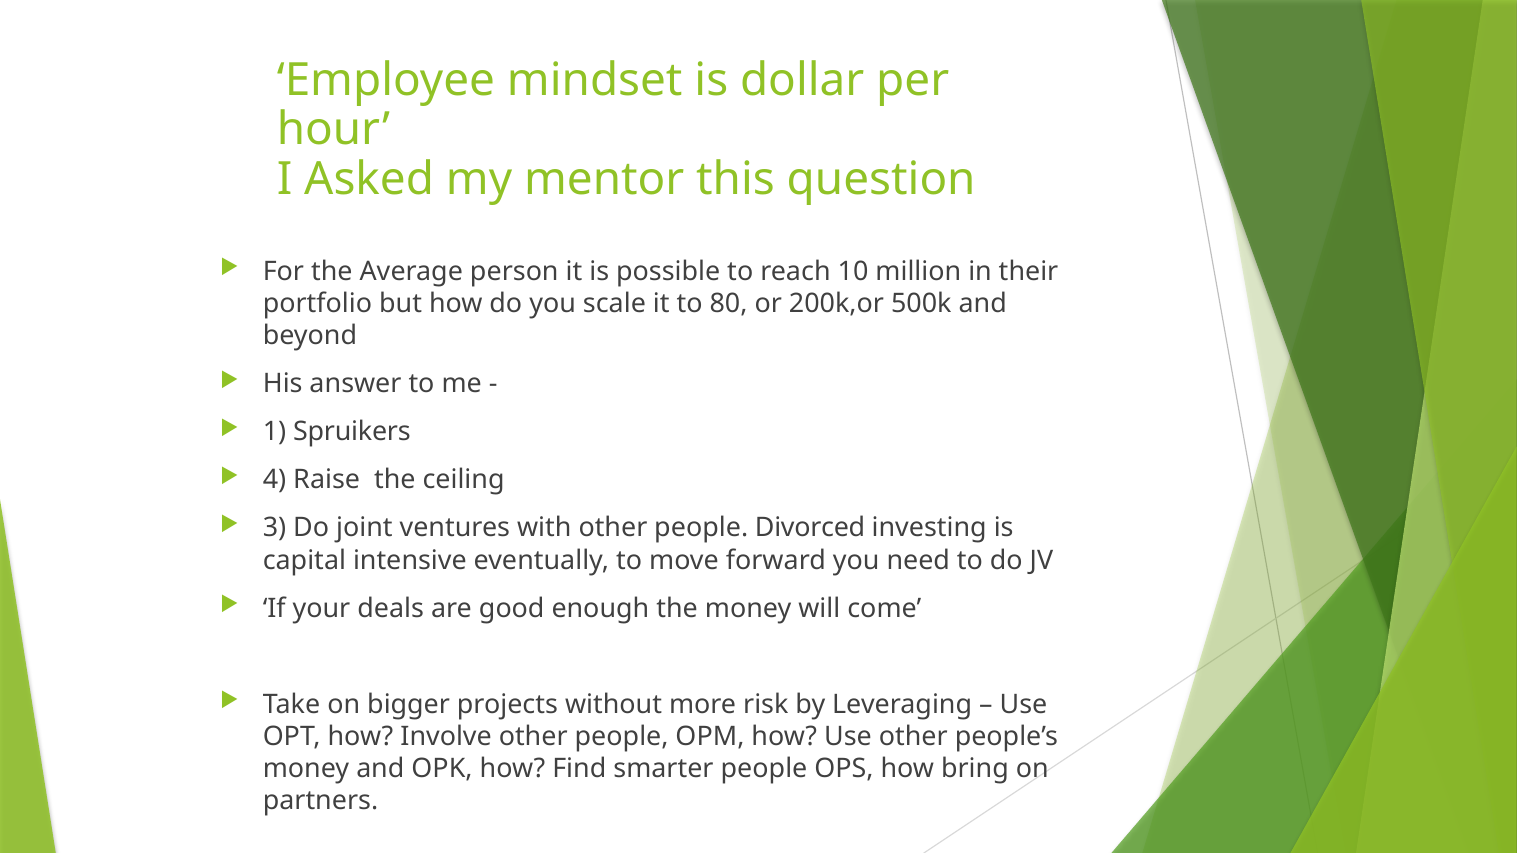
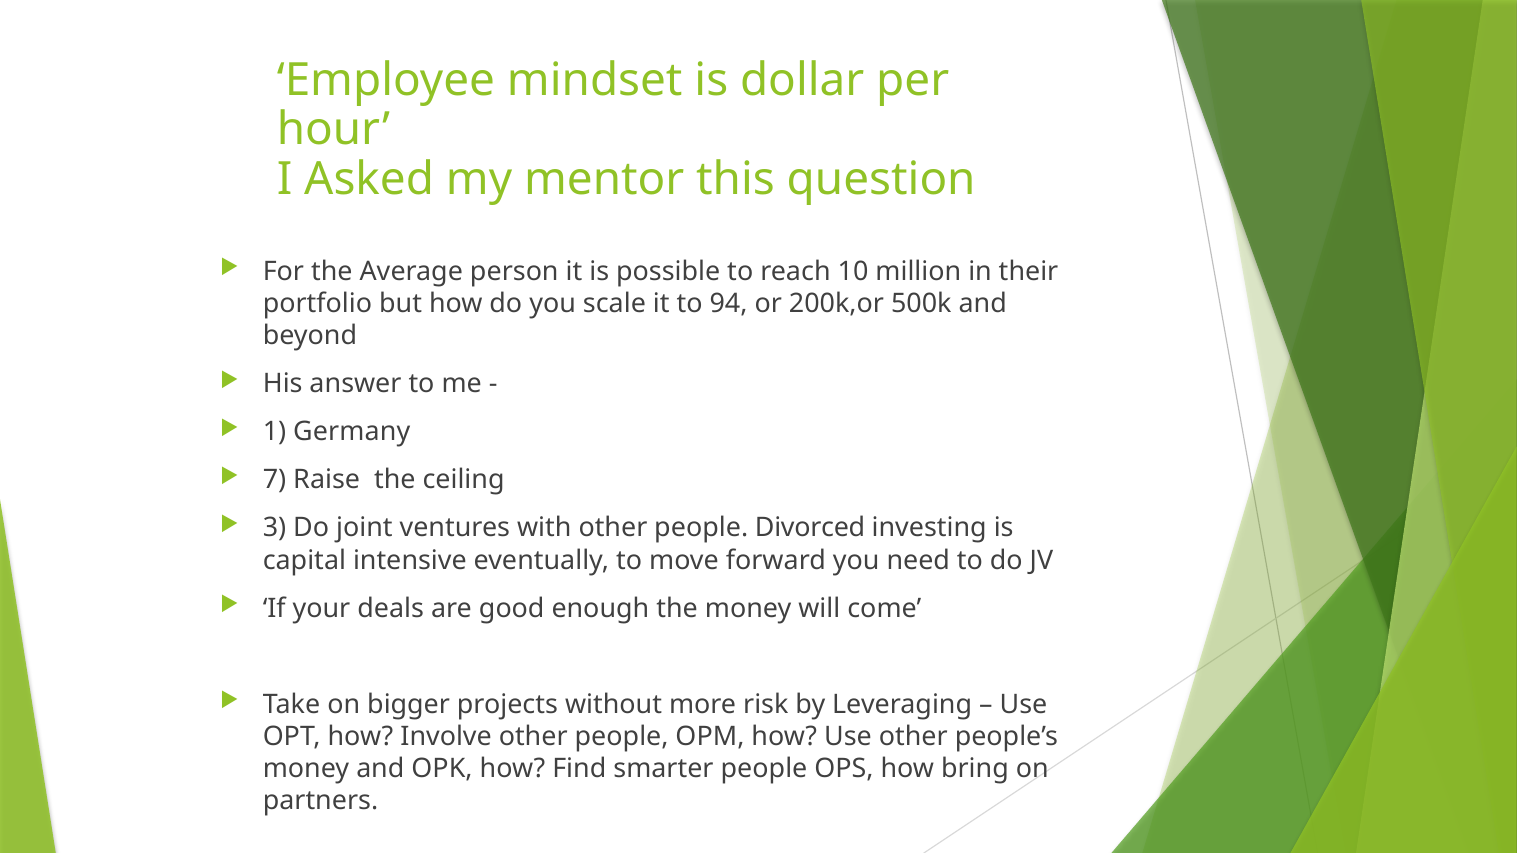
80: 80 -> 94
Spruikers: Spruikers -> Germany
4: 4 -> 7
